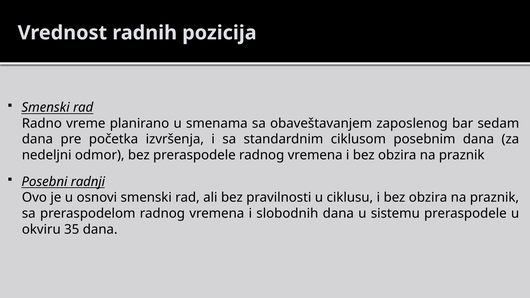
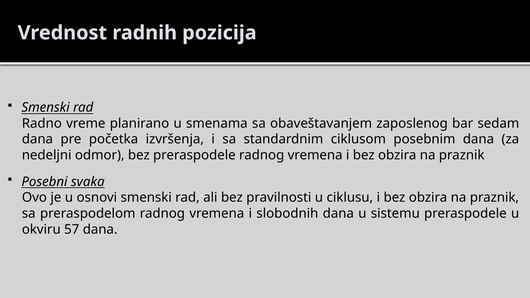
radnji: radnji -> svaka
35: 35 -> 57
